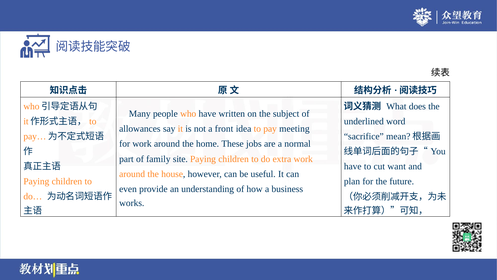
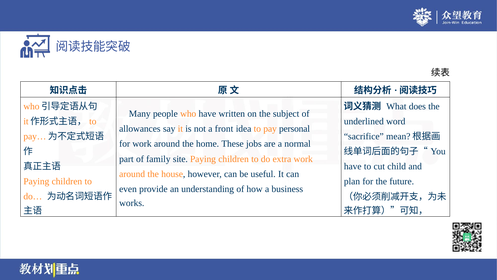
meeting: meeting -> personal
want: want -> child
